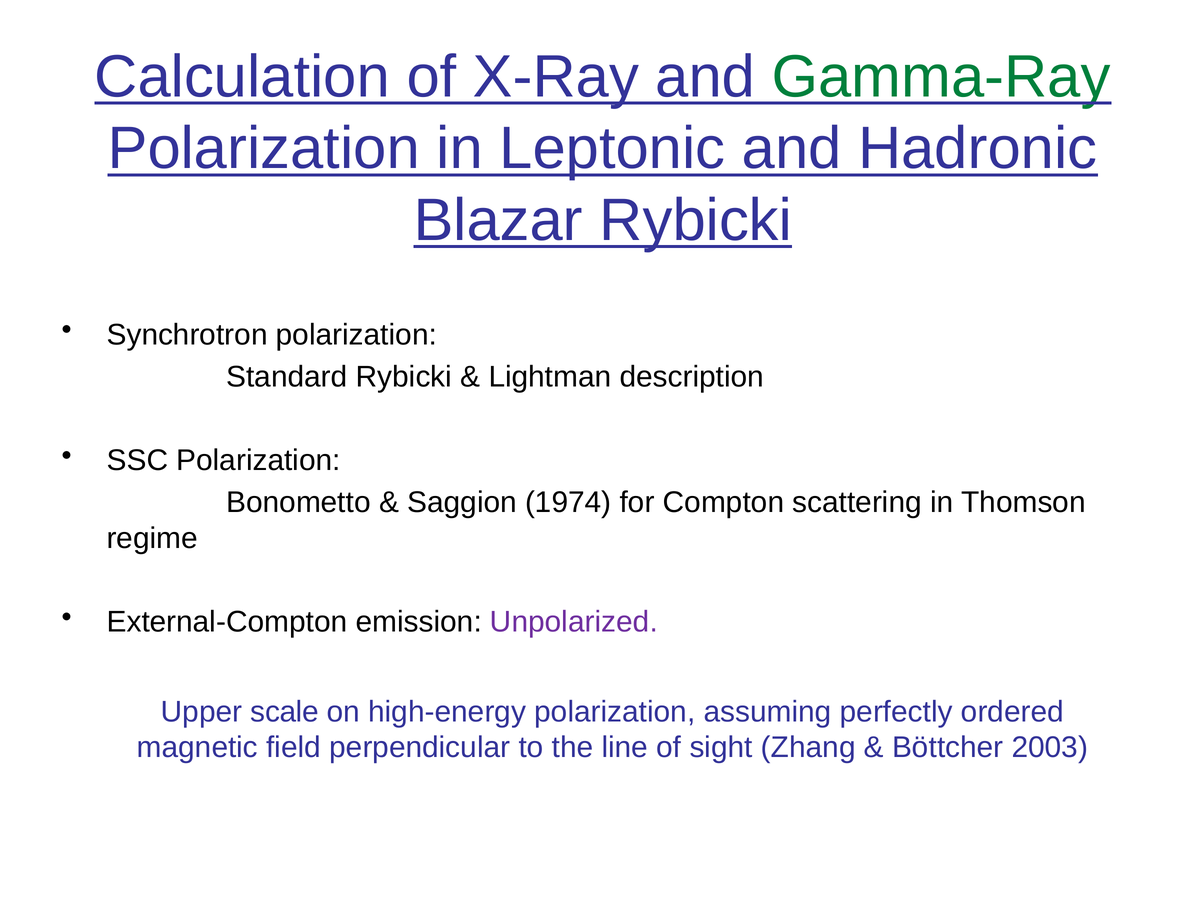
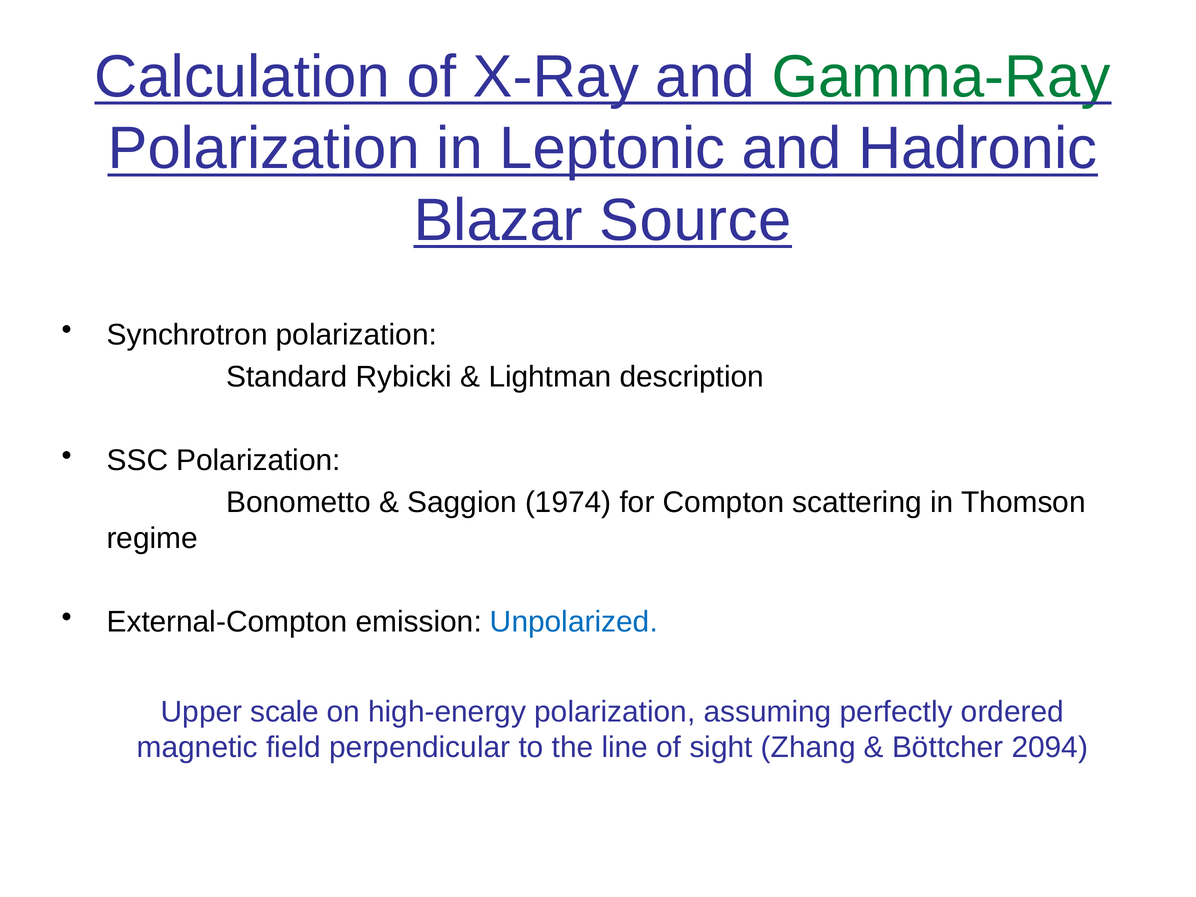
Blazar Rybicki: Rybicki -> Source
Unpolarized colour: purple -> blue
2003: 2003 -> 2094
